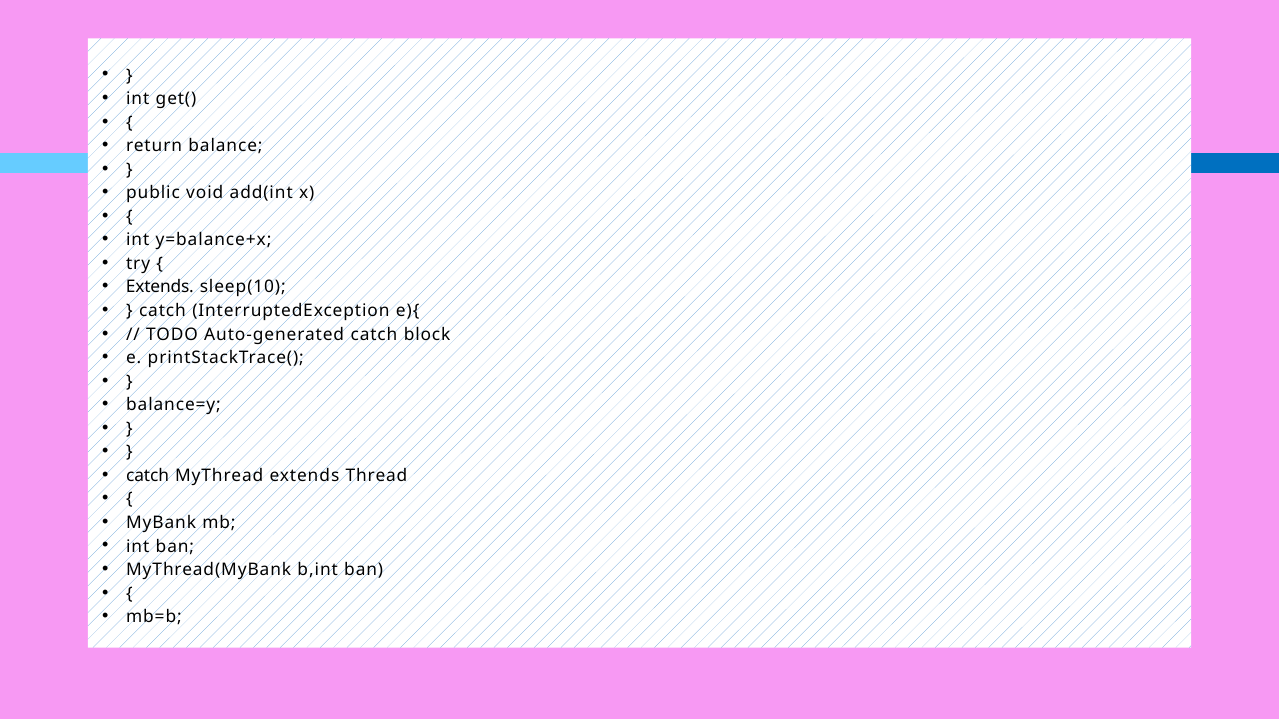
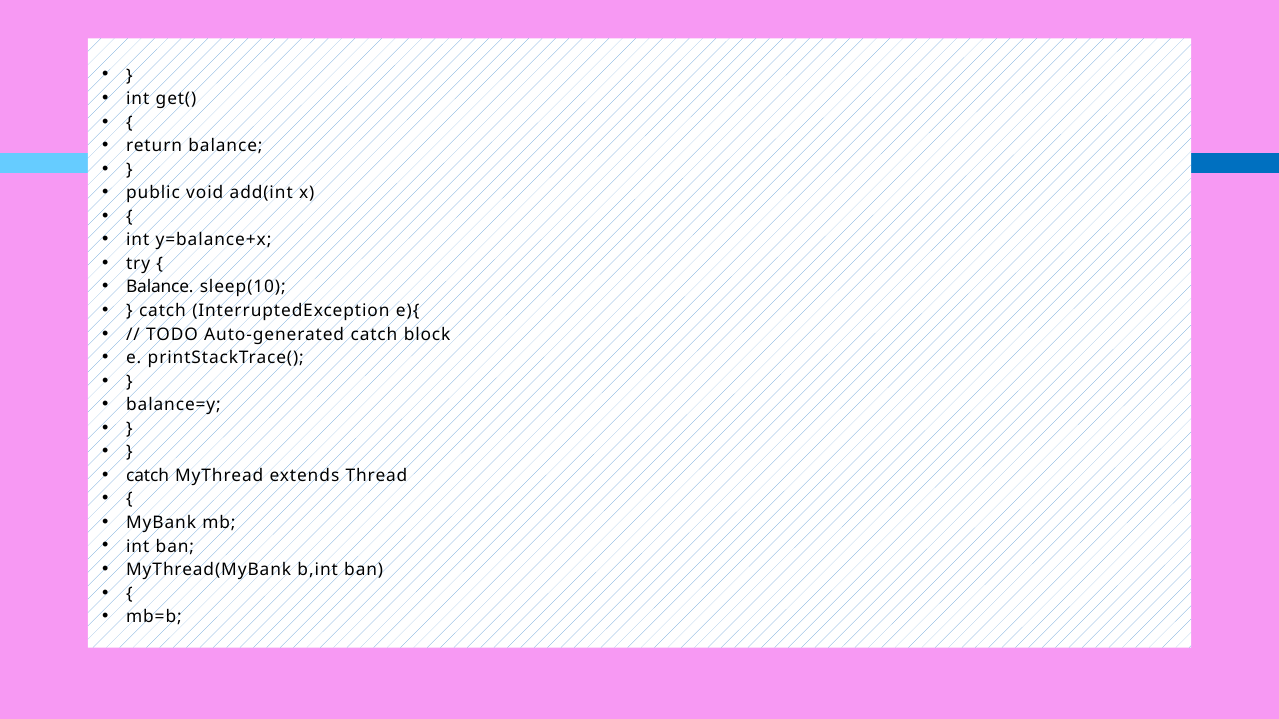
Extends at (160, 287): Extends -> Balance
